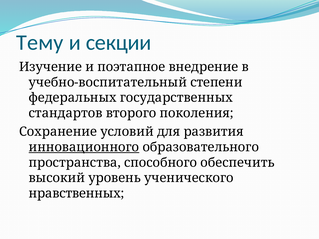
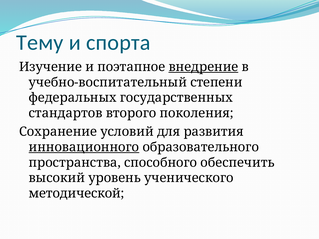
секции: секции -> спорта
внедрение underline: none -> present
нравственных: нравственных -> методической
